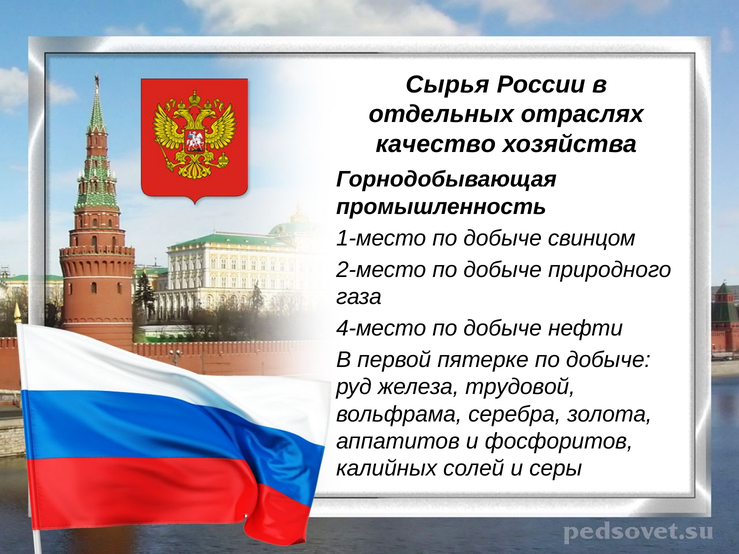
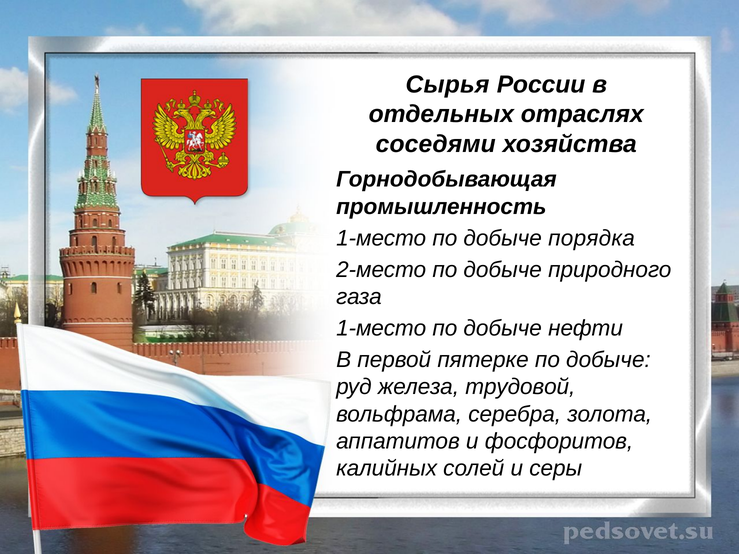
качество: качество -> соседями
свинцом: свинцом -> порядка
4-место at (381, 329): 4-место -> 1-место
